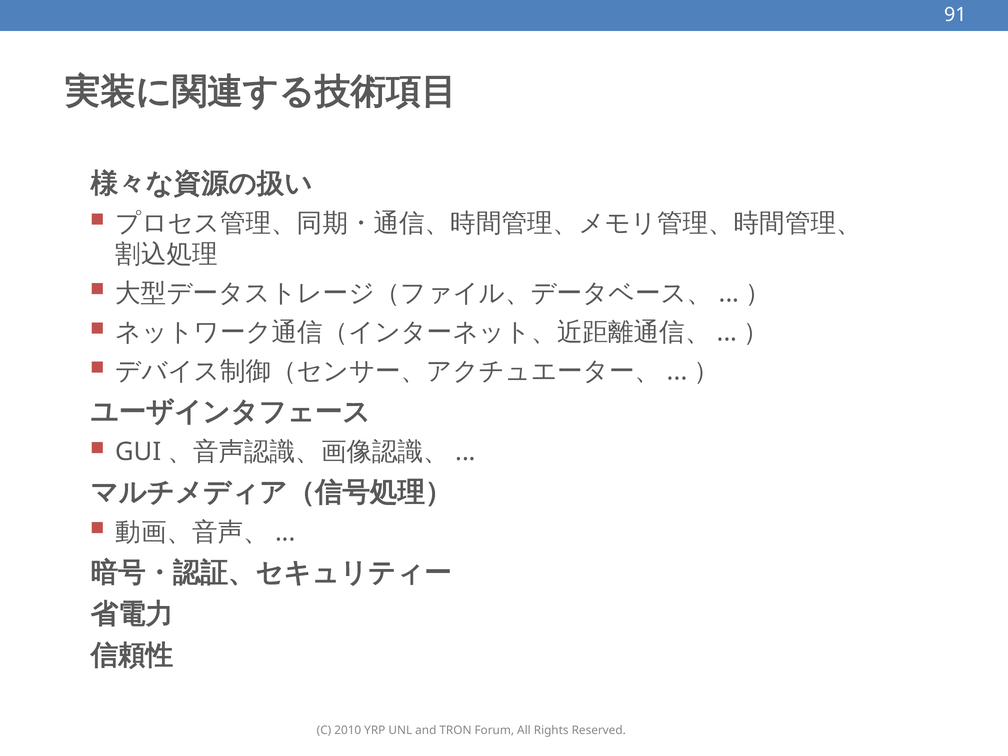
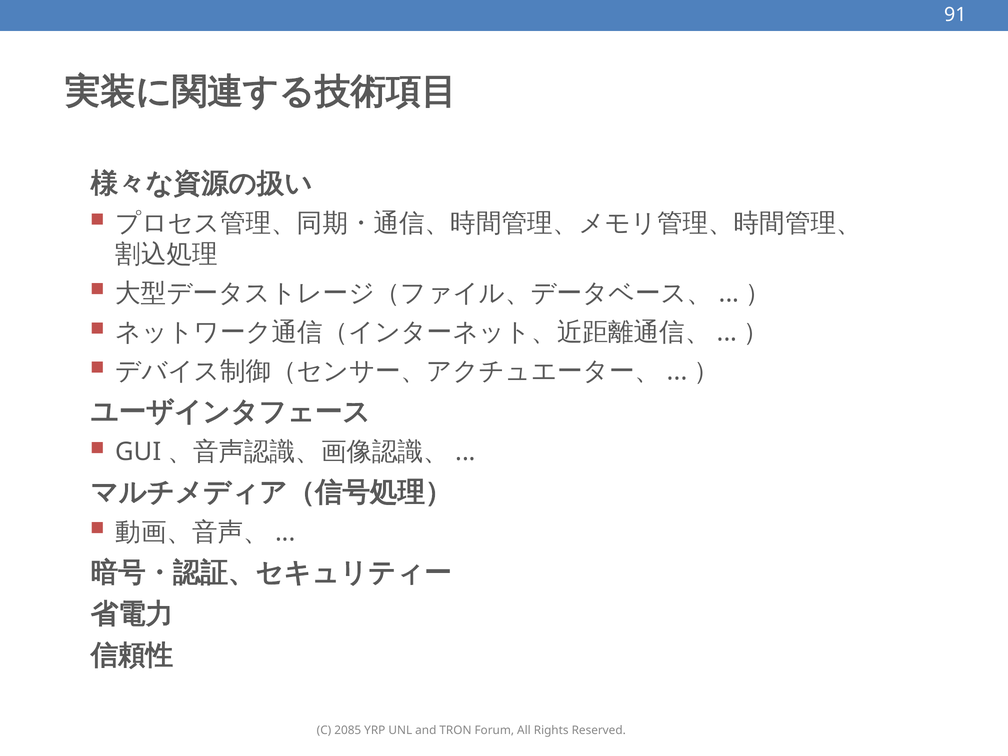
2010: 2010 -> 2085
